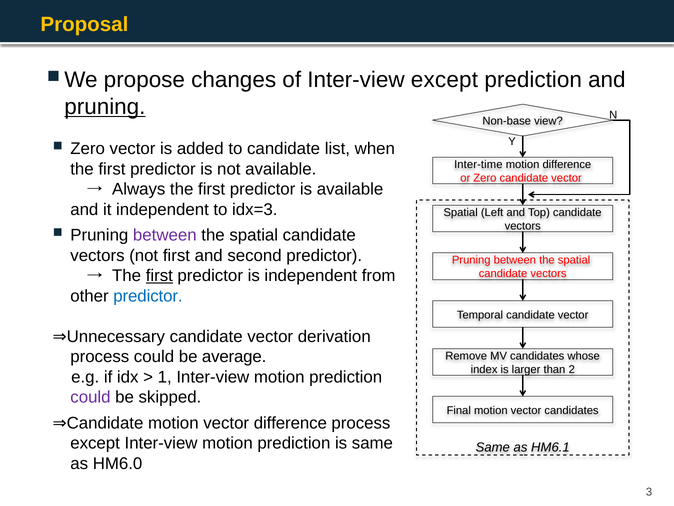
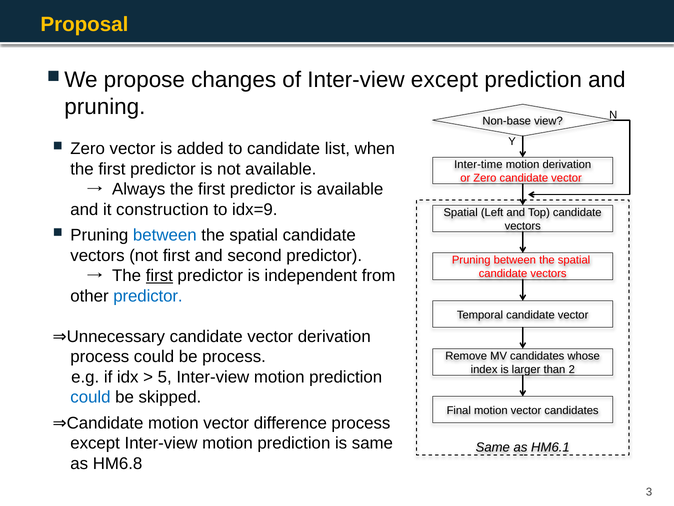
pruning at (105, 107) underline: present -> none
motion difference: difference -> derivation
it independent: independent -> construction
idx=3: idx=3 -> idx=9
between at (165, 235) colour: purple -> blue
be average: average -> process
1: 1 -> 5
could at (90, 397) colour: purple -> blue
HM6.0: HM6.0 -> HM6.8
